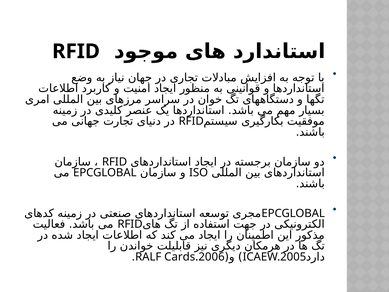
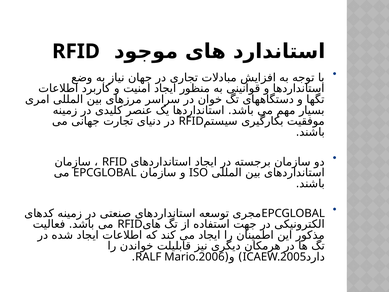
Cards.2006: Cards.2006 -> Mario.2006
